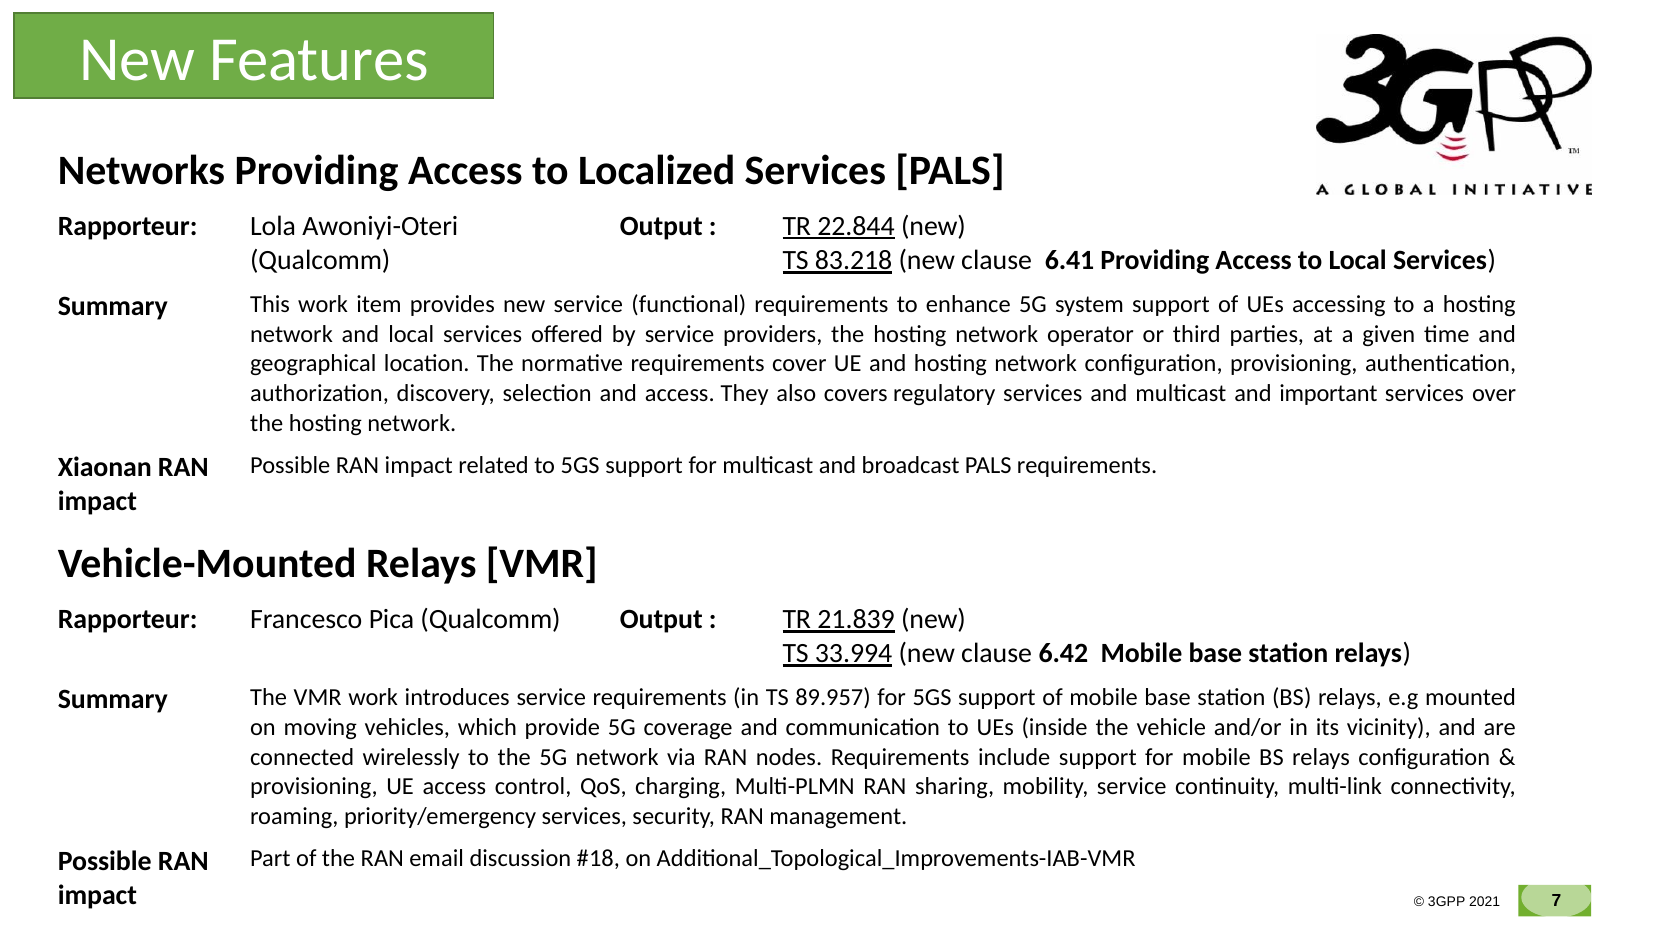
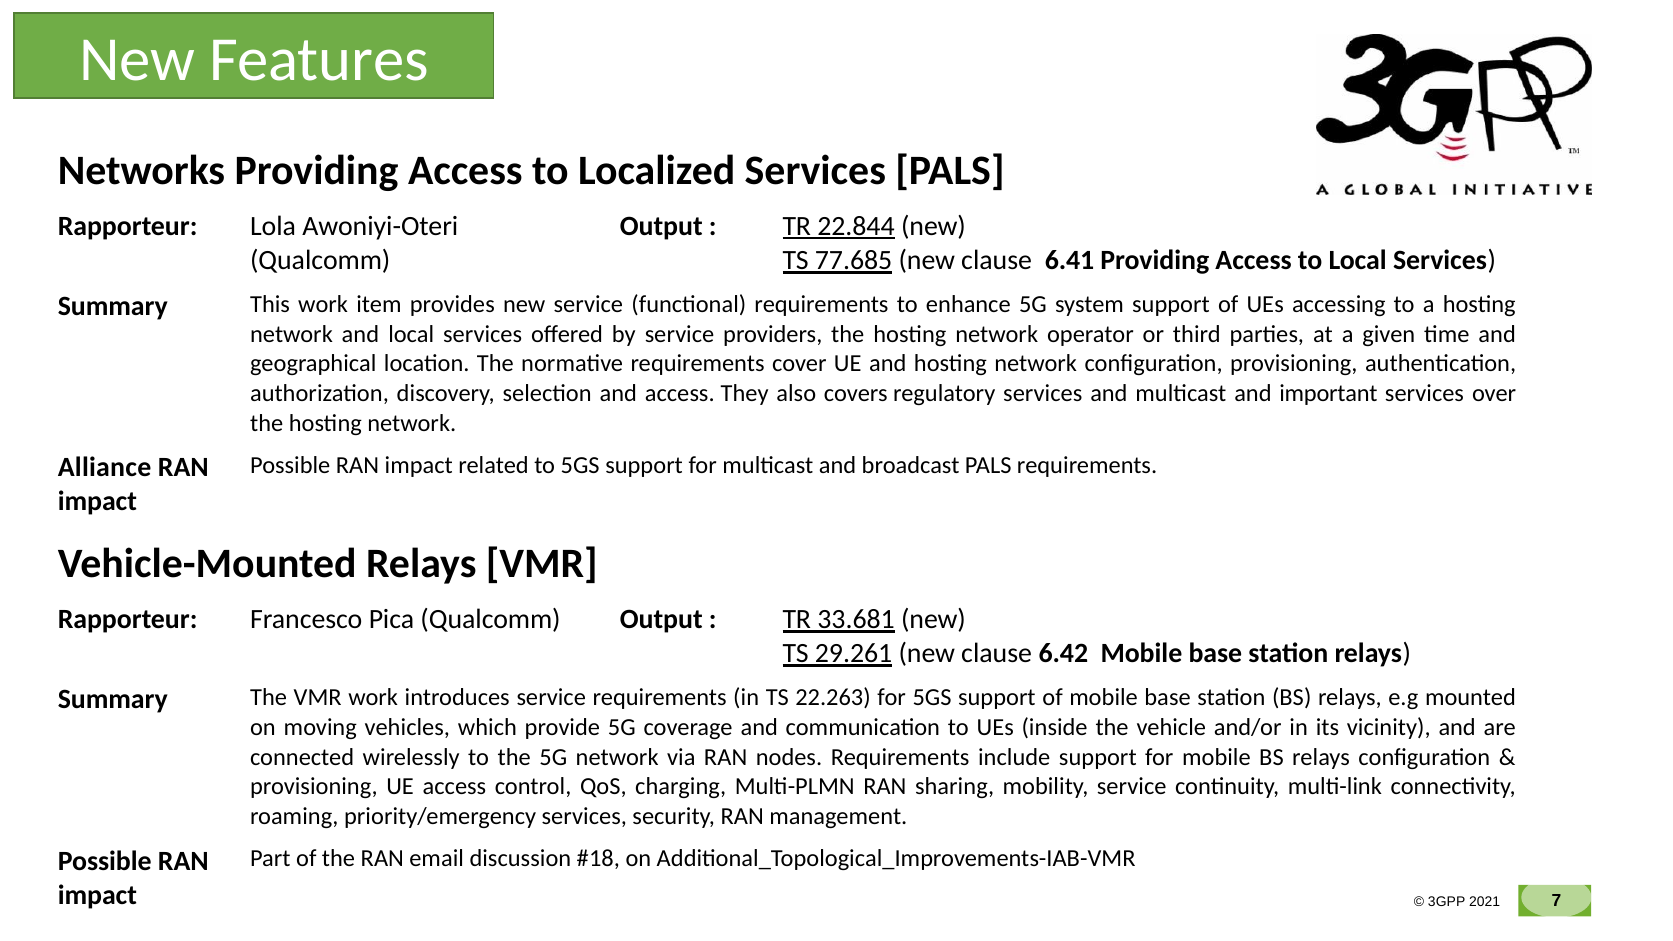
83.218: 83.218 -> 77.685
Xiaonan: Xiaonan -> Alliance
21.839: 21.839 -> 33.681
33.994: 33.994 -> 29.261
89.957: 89.957 -> 22.263
